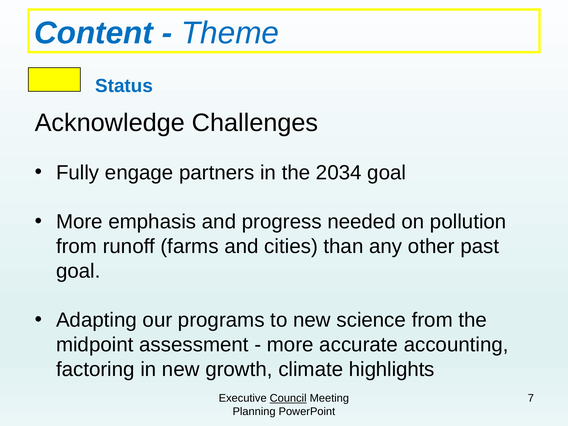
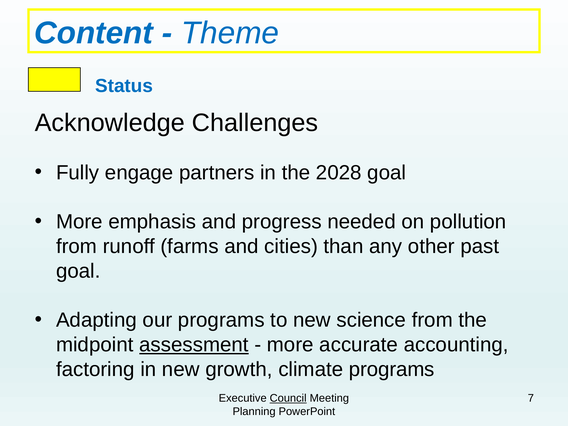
2034: 2034 -> 2028
assessment underline: none -> present
climate highlights: highlights -> programs
